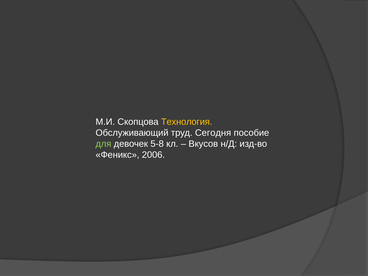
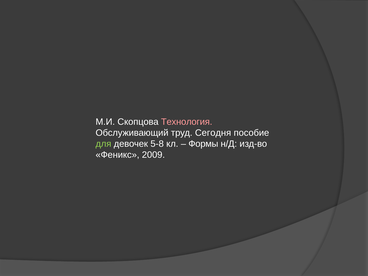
Технология colour: yellow -> pink
Вкусов: Вкусов -> Формы
2006: 2006 -> 2009
